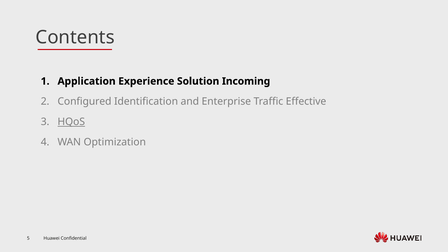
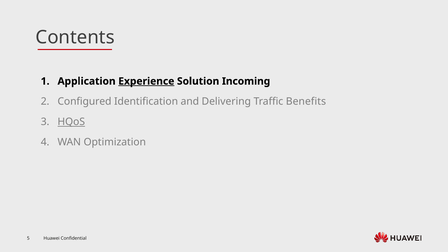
Experience underline: none -> present
Enterprise: Enterprise -> Delivering
Effective: Effective -> Benefits
